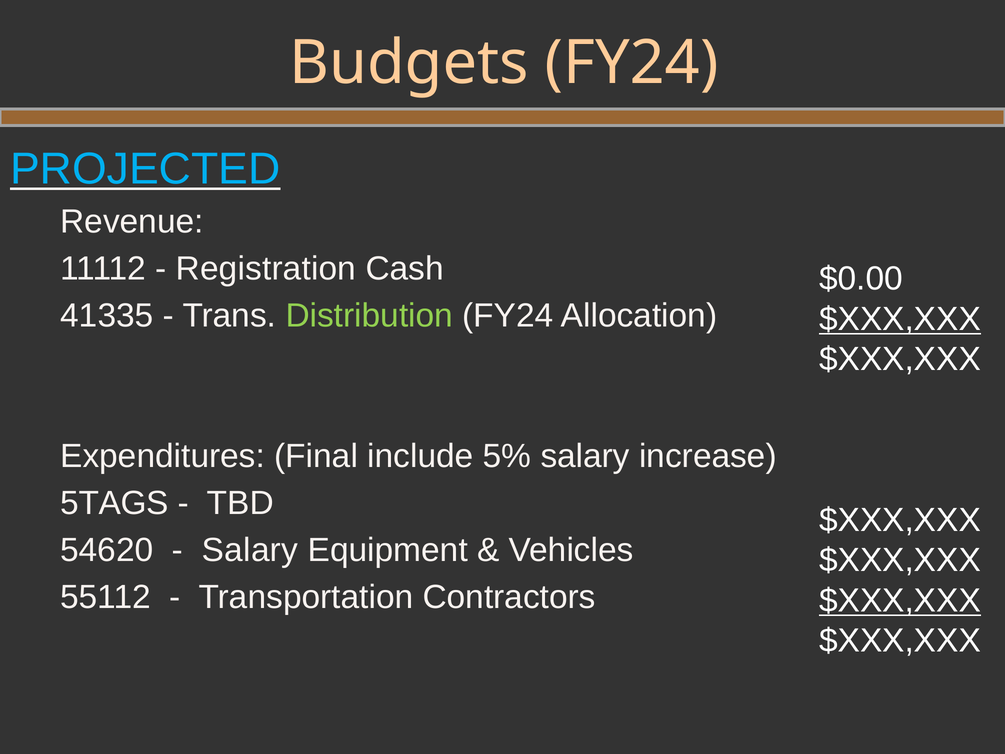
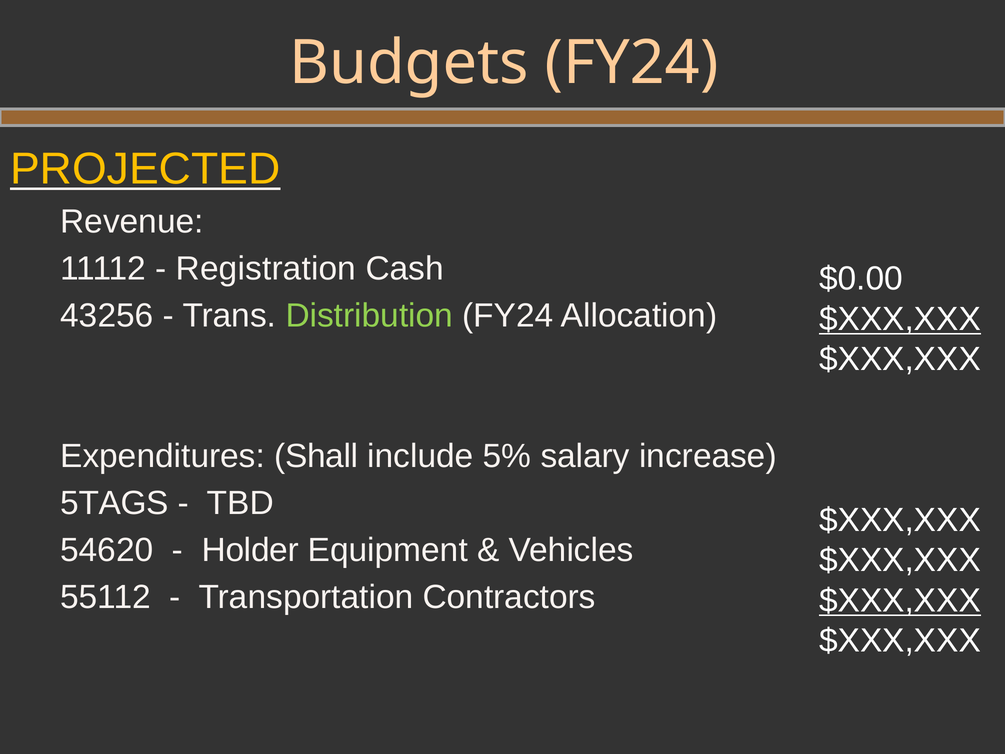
PROJECTED colour: light blue -> yellow
41335: 41335 -> 43256
Final: Final -> Shall
Salary at (250, 550): Salary -> Holder
